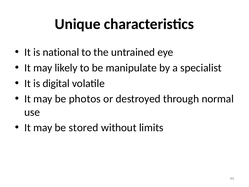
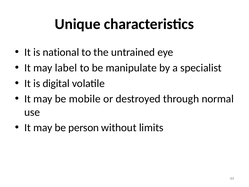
likely: likely -> label
photos: photos -> mobile
stored: stored -> person
